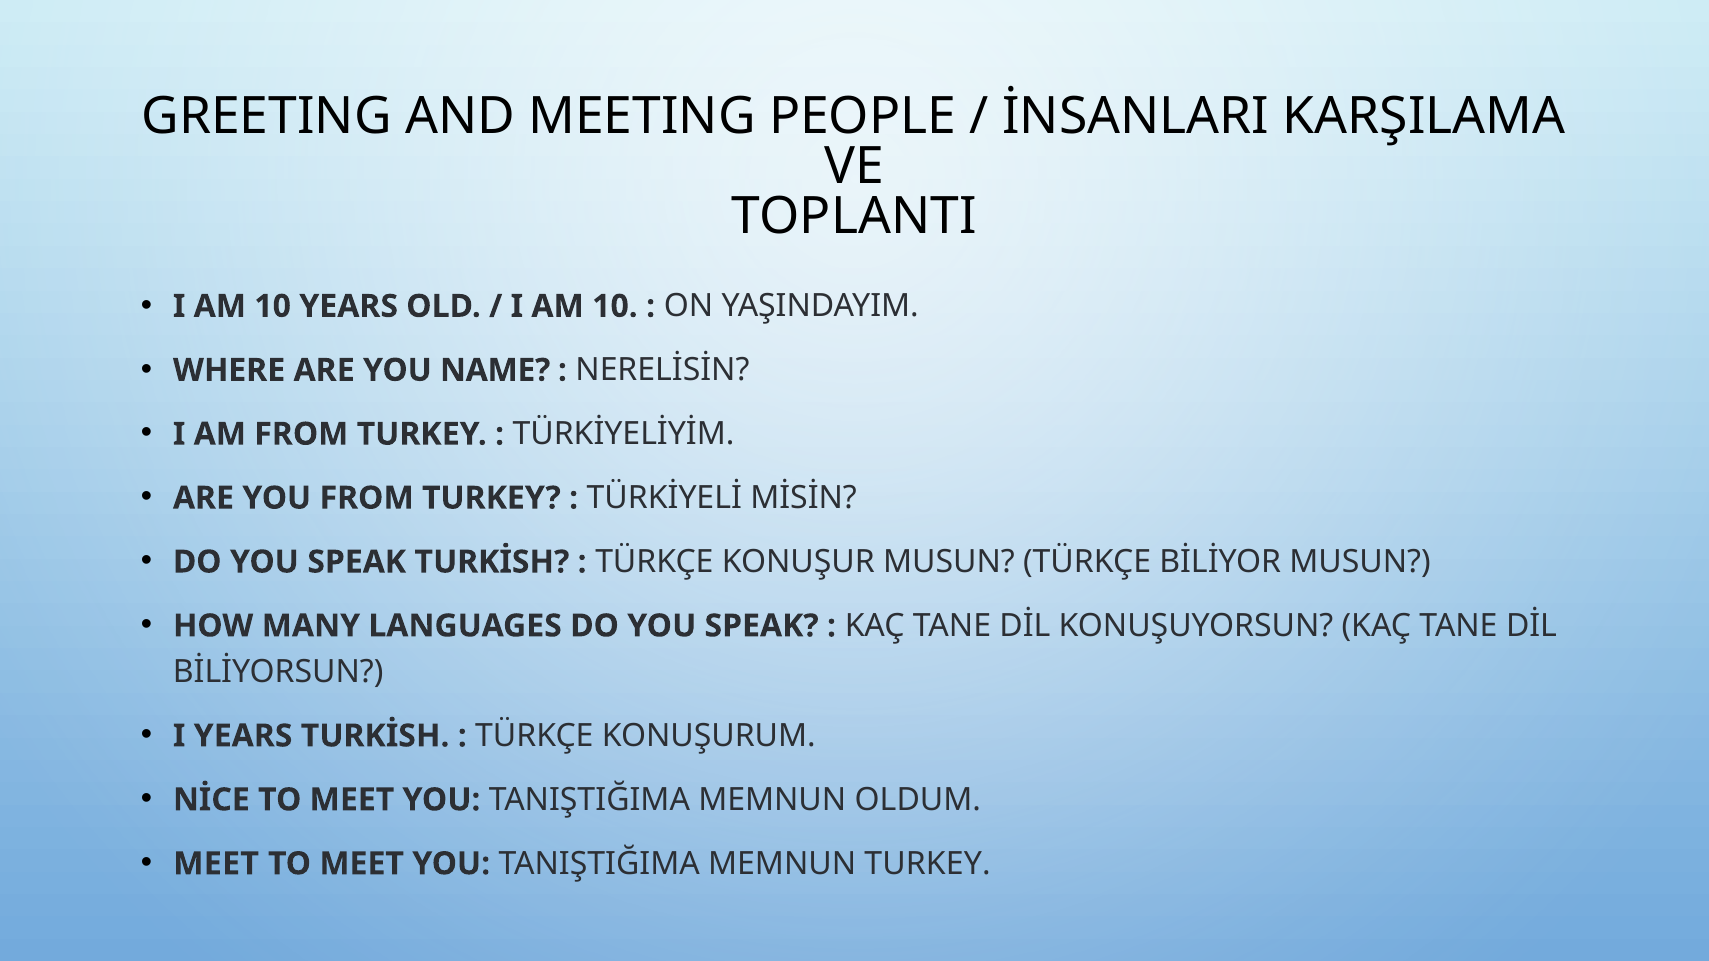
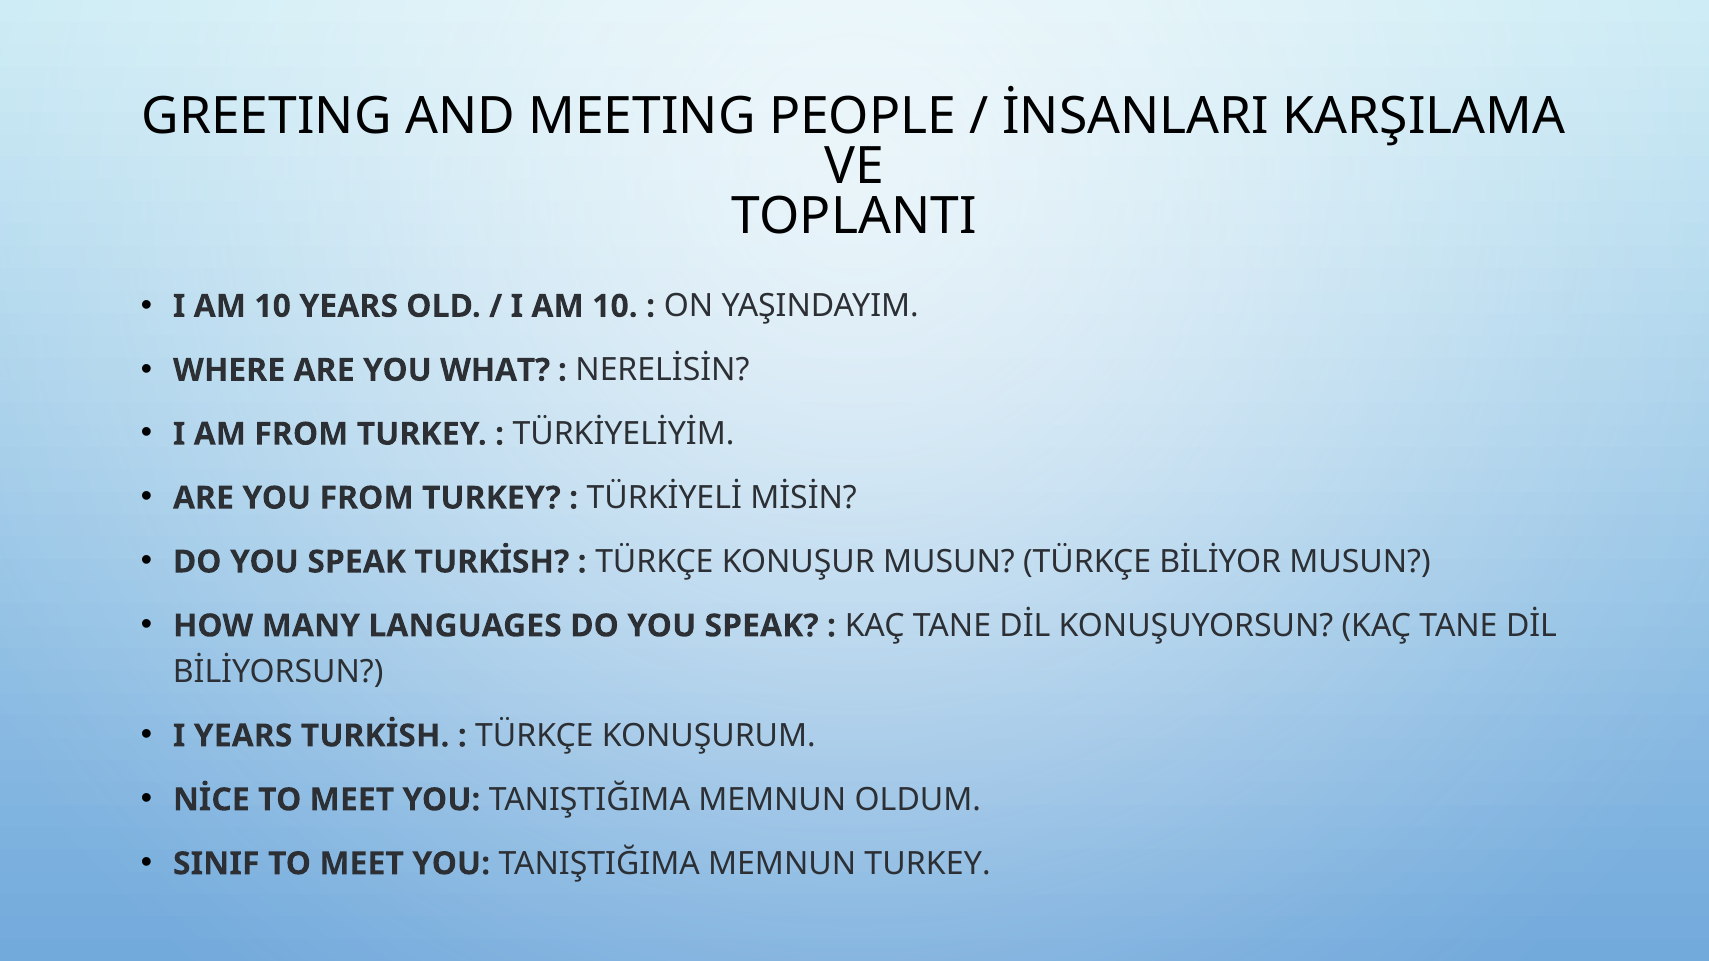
NAME: NAME -> WHAT
MEET at (216, 864): MEET -> SINIF
